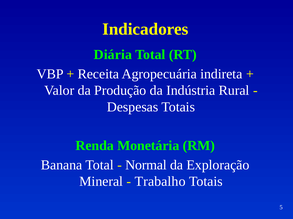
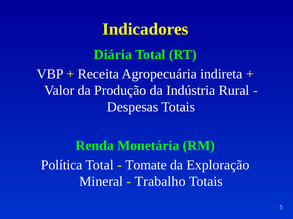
Banana: Banana -> Política
Normal: Normal -> Tomate
